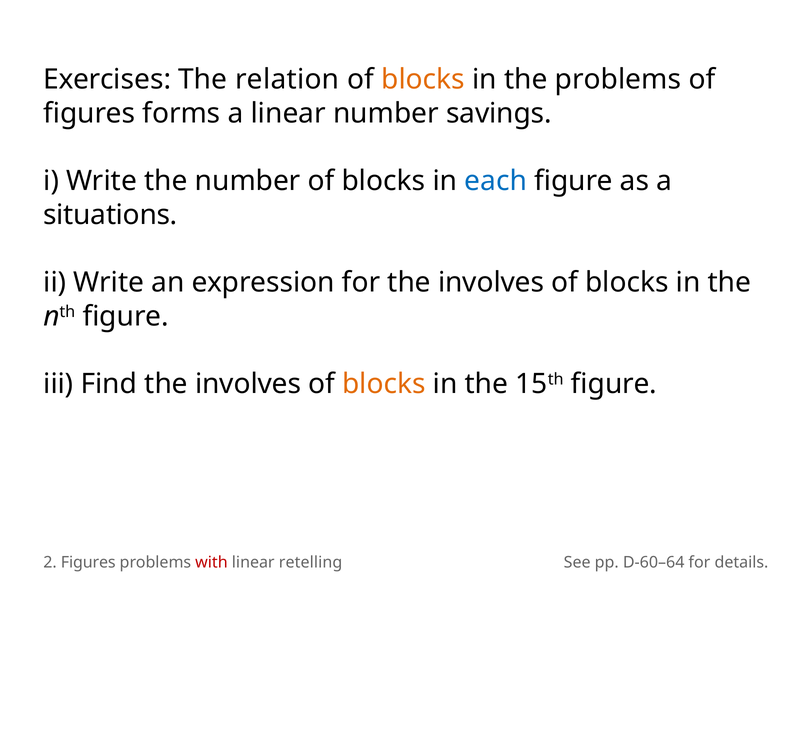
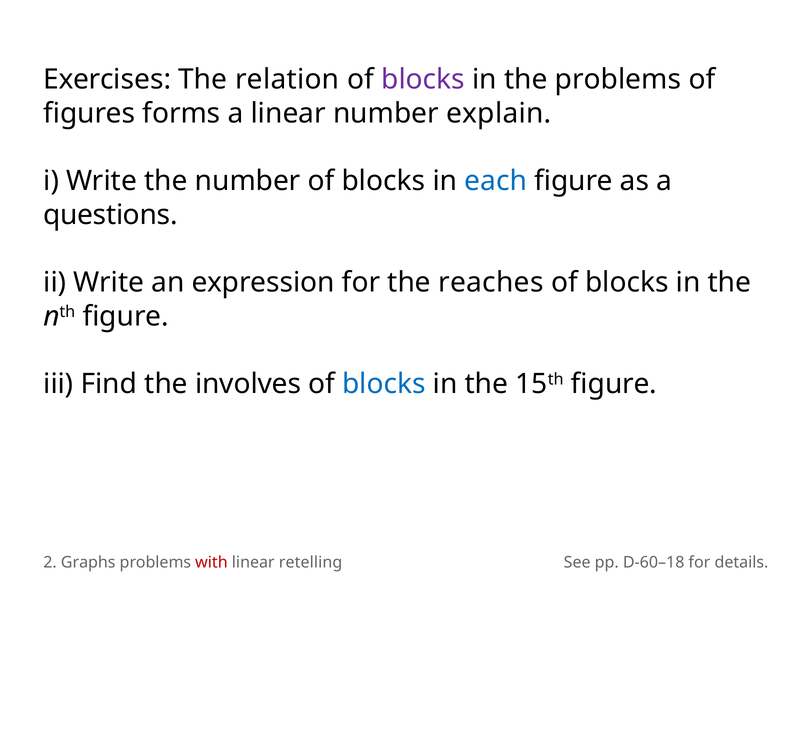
blocks at (423, 80) colour: orange -> purple
savings: savings -> explain
situations: situations -> questions
for the involves: involves -> reaches
blocks at (384, 384) colour: orange -> blue
2 Figures: Figures -> Graphs
D-60–64: D-60–64 -> D-60–18
